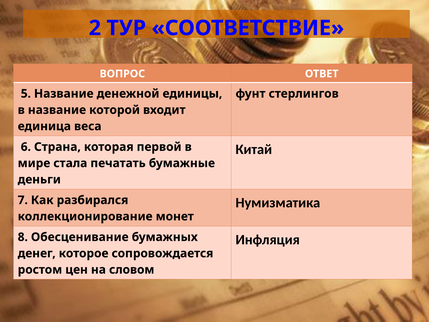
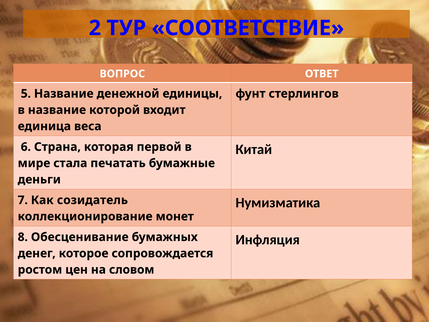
разбирался: разбирался -> созидатель
